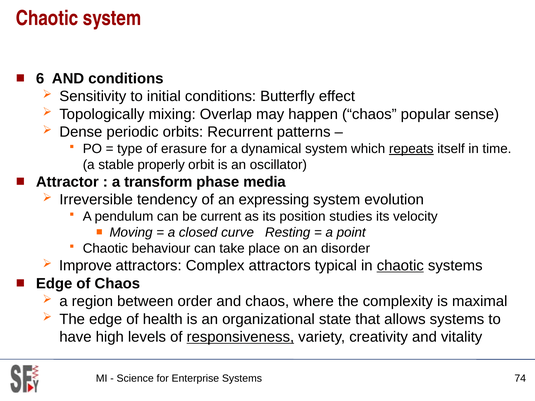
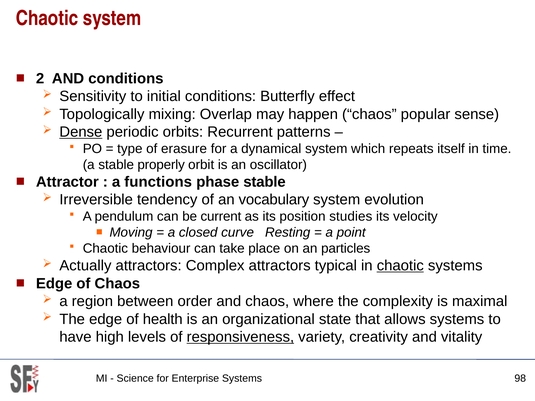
6: 6 -> 2
Dense underline: none -> present
repeats underline: present -> none
transform: transform -> functions
phase media: media -> stable
expressing: expressing -> vocabulary
disorder: disorder -> particles
Improve: Improve -> Actually
74: 74 -> 98
